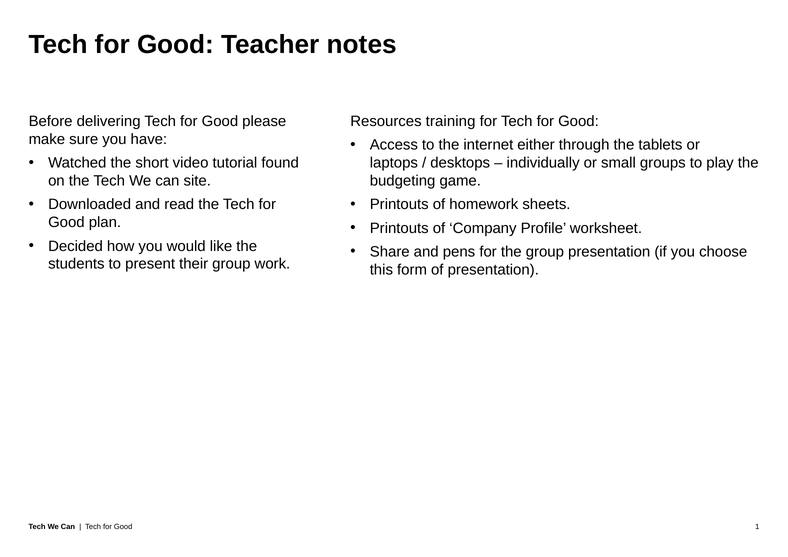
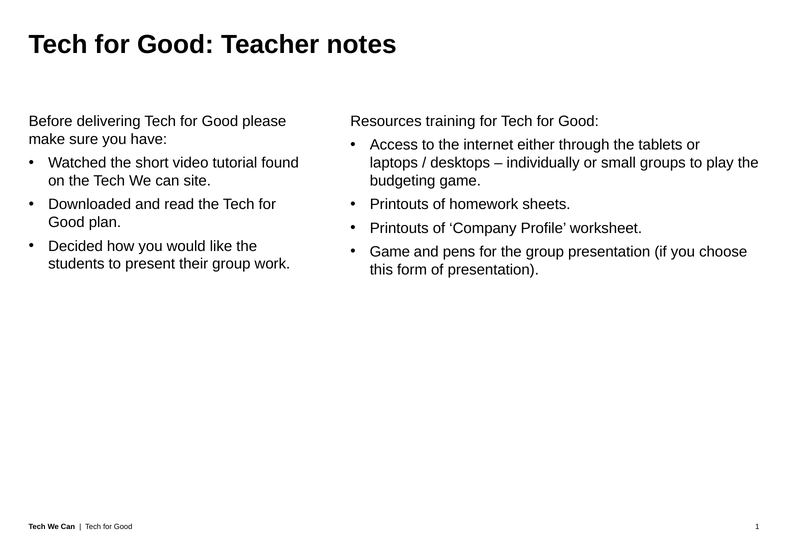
Share at (390, 252): Share -> Game
